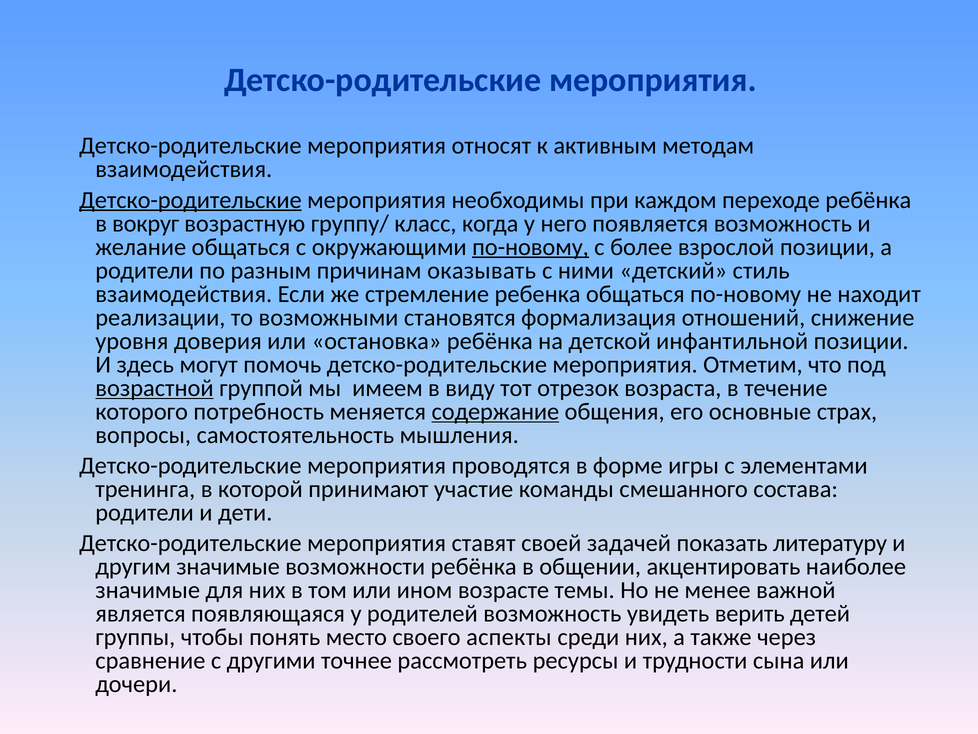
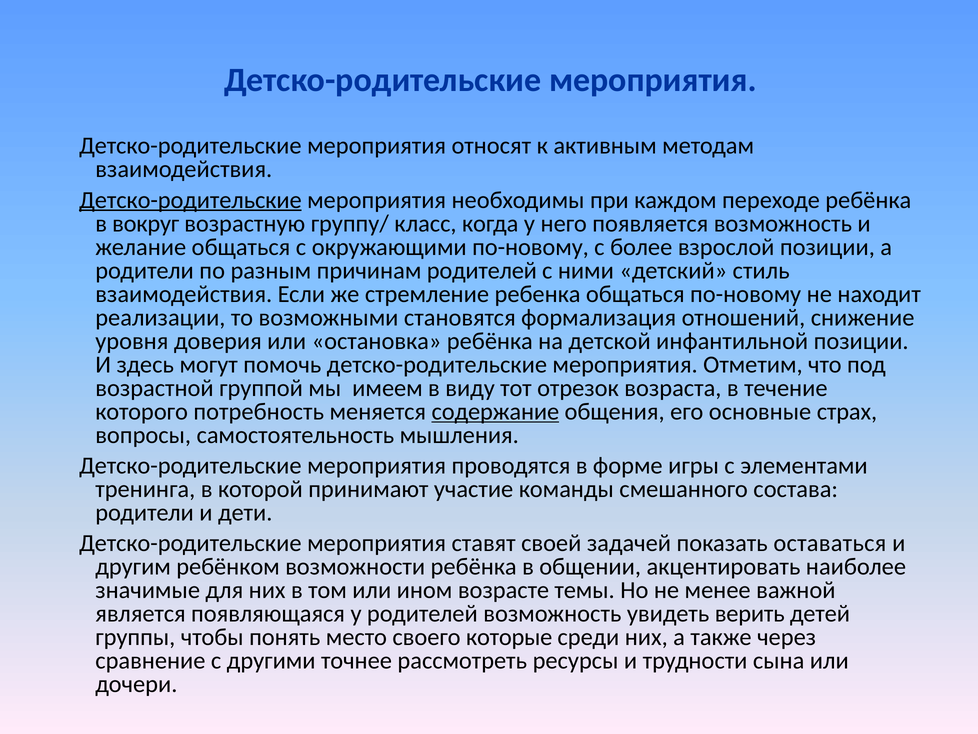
по-новому at (531, 247) underline: present -> none
причинам оказывать: оказывать -> родителей
возрастной underline: present -> none
литературу: литературу -> оставаться
другим значимые: значимые -> ребёнком
аспекты: аспекты -> которые
